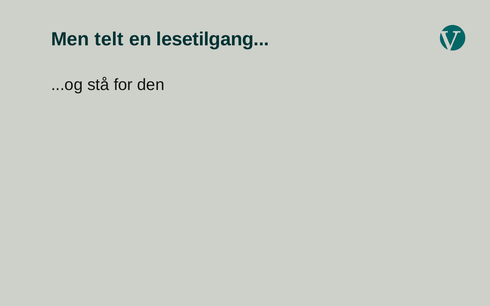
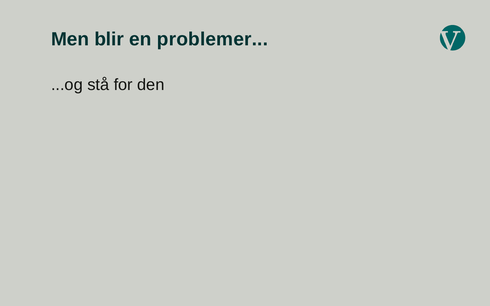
telt: telt -> blir
lesetilgang: lesetilgang -> problemer
